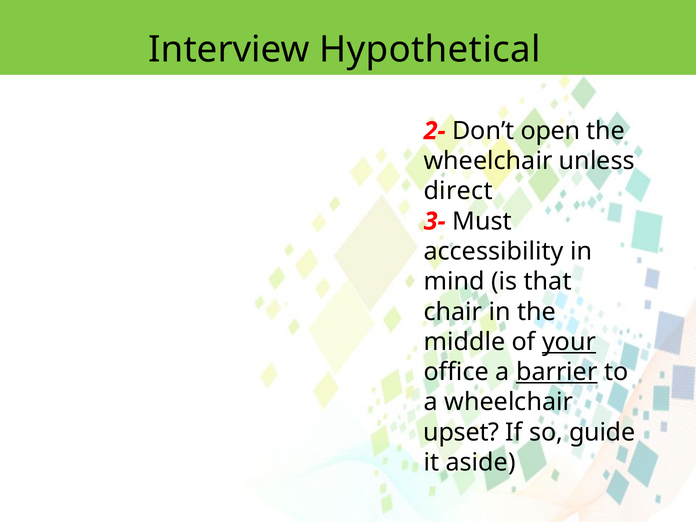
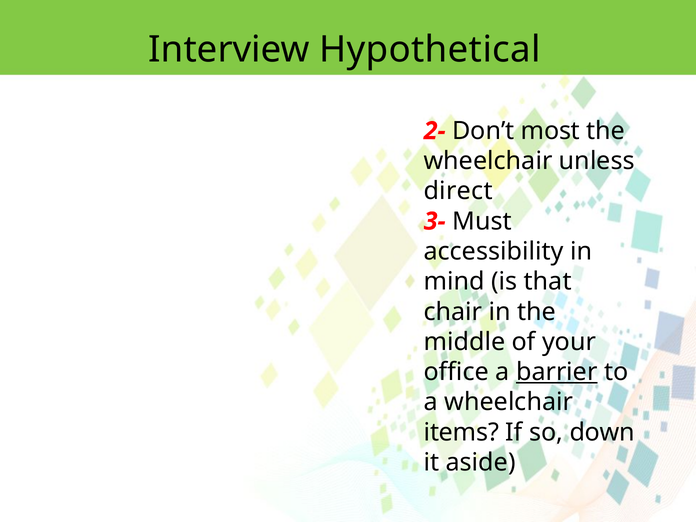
open: open -> most
your underline: present -> none
upset: upset -> items
guide: guide -> down
